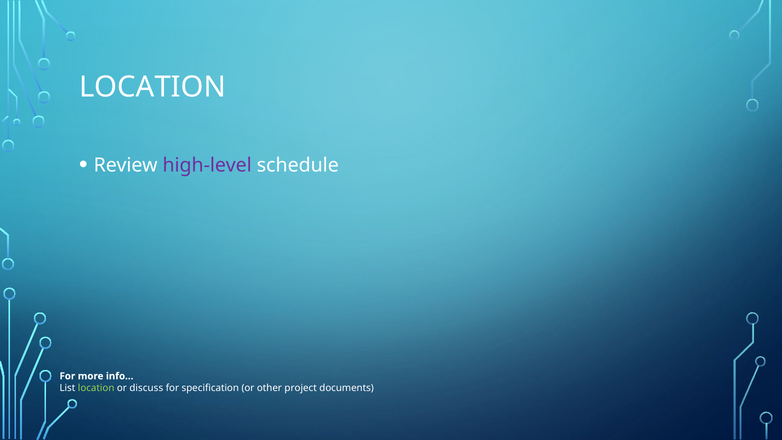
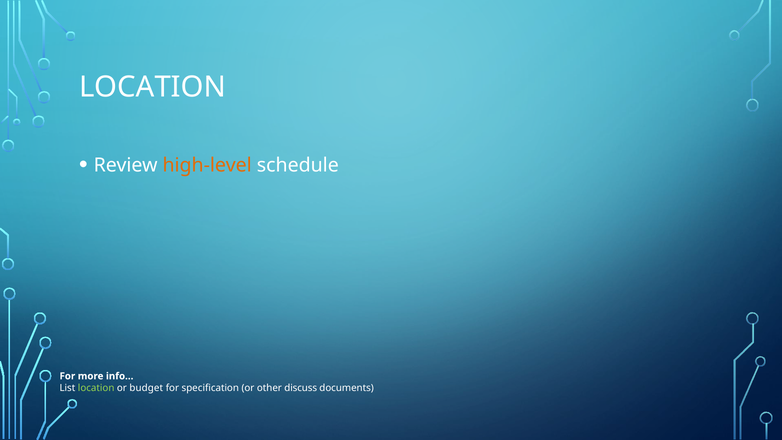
high-level colour: purple -> orange
discuss: discuss -> budget
project: project -> discuss
